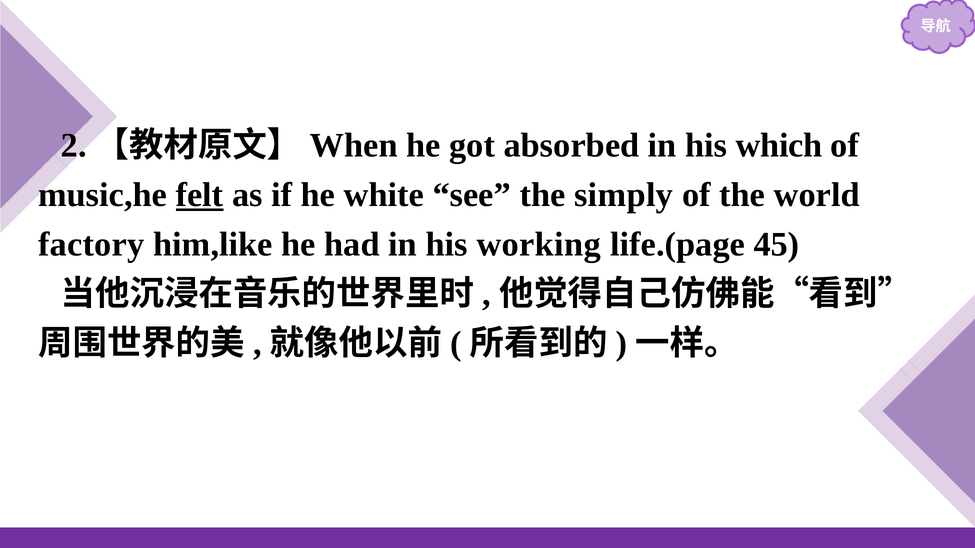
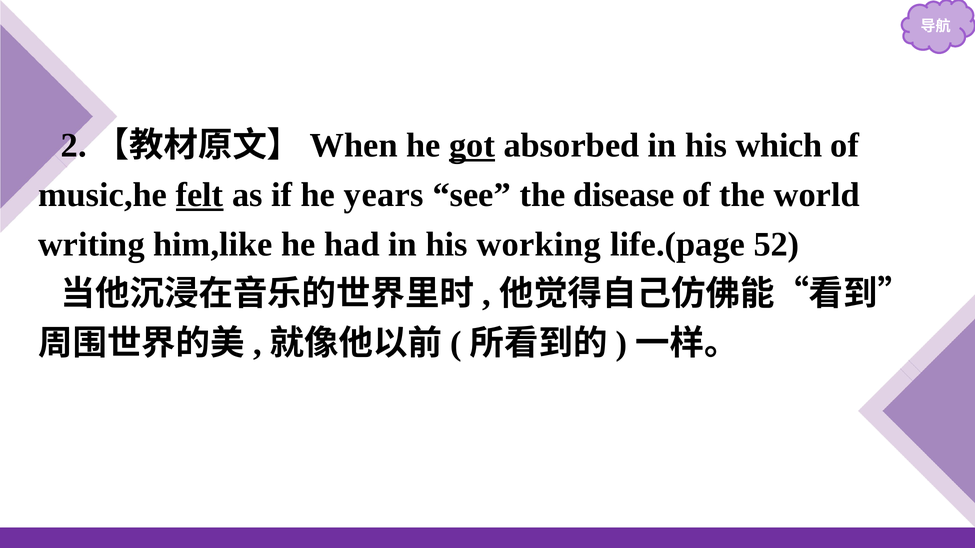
got underline: none -> present
white: white -> years
simply: simply -> disease
factory: factory -> writing
45: 45 -> 52
